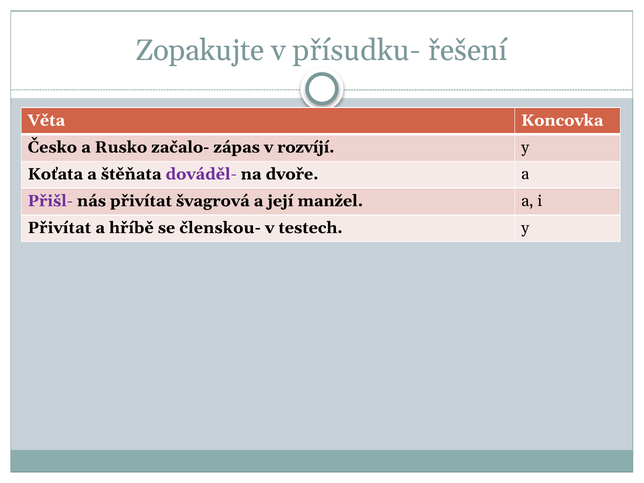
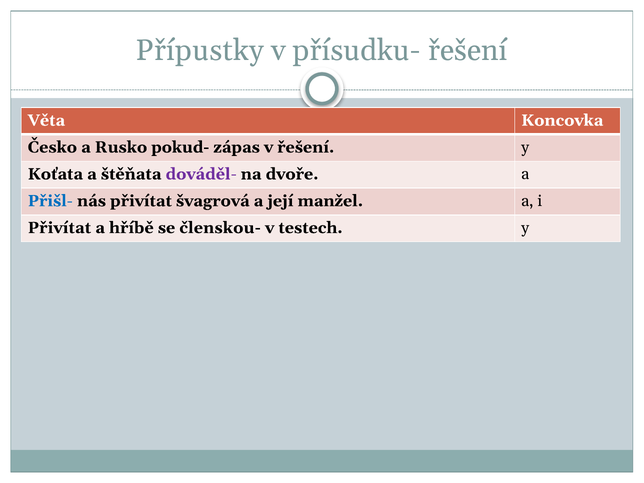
Zopakujte: Zopakujte -> Přípustky
začalo-: začalo- -> pokud-
v rozvíjí: rozvíjí -> řešení
Přišl- colour: purple -> blue
